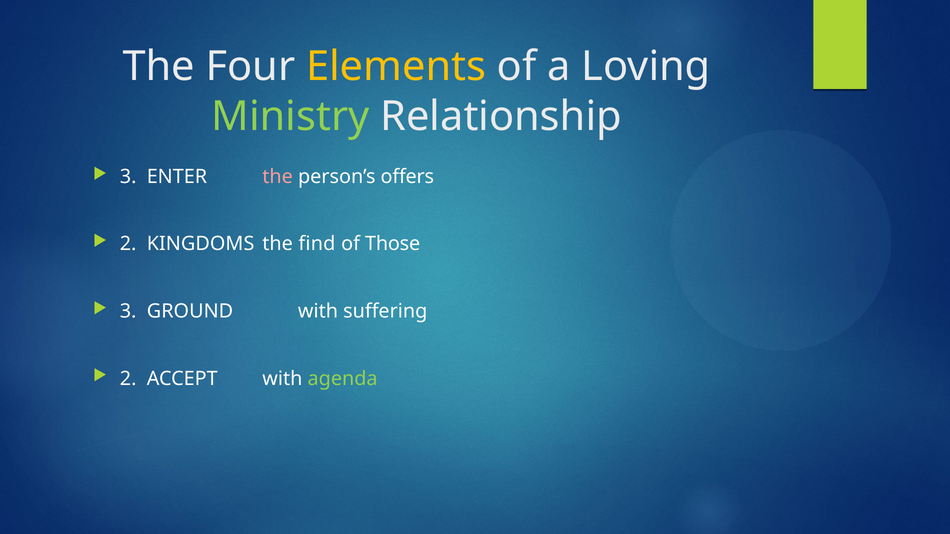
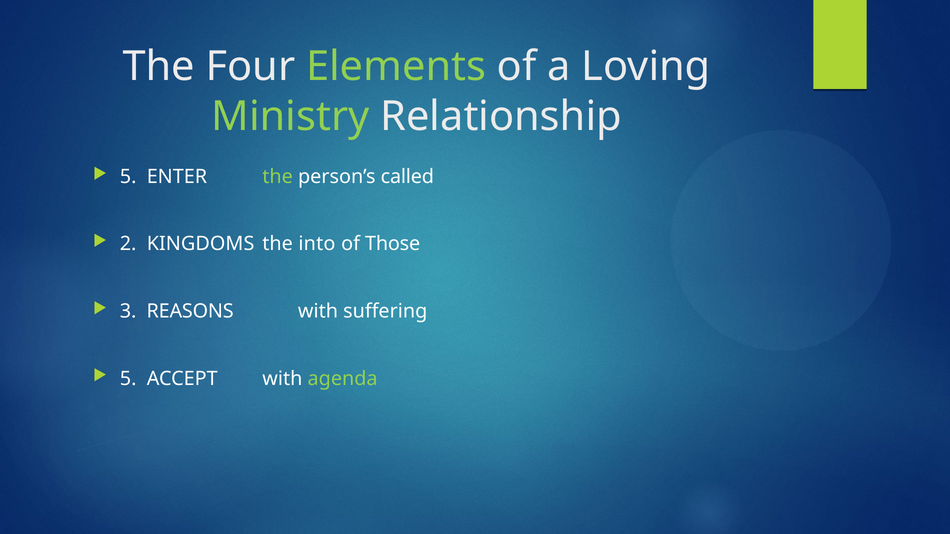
Elements colour: yellow -> light green
3 at (128, 177): 3 -> 5
the at (278, 177) colour: pink -> light green
offers: offers -> called
find: find -> into
GROUND: GROUND -> REASONS
2 at (128, 379): 2 -> 5
